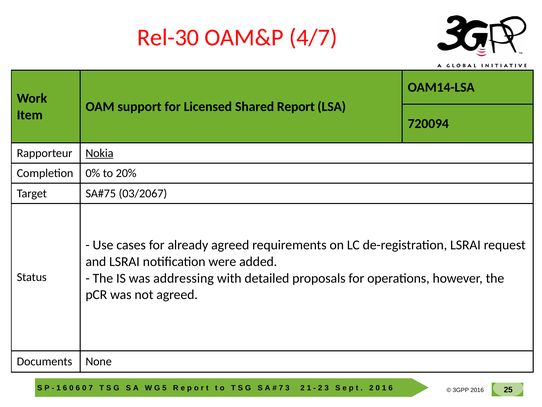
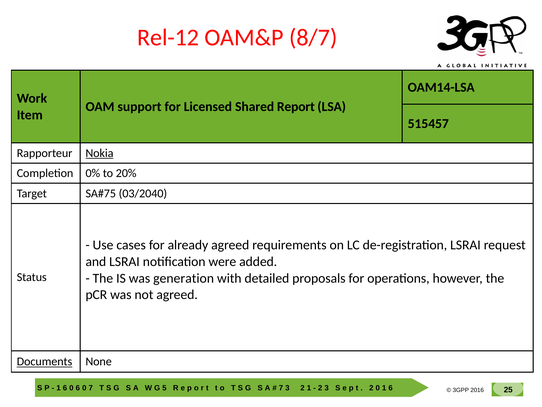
Rel-30: Rel-30 -> Rel-12
4/7: 4/7 -> 8/7
720094: 720094 -> 515457
03/2067: 03/2067 -> 03/2040
addressing: addressing -> generation
Documents underline: none -> present
